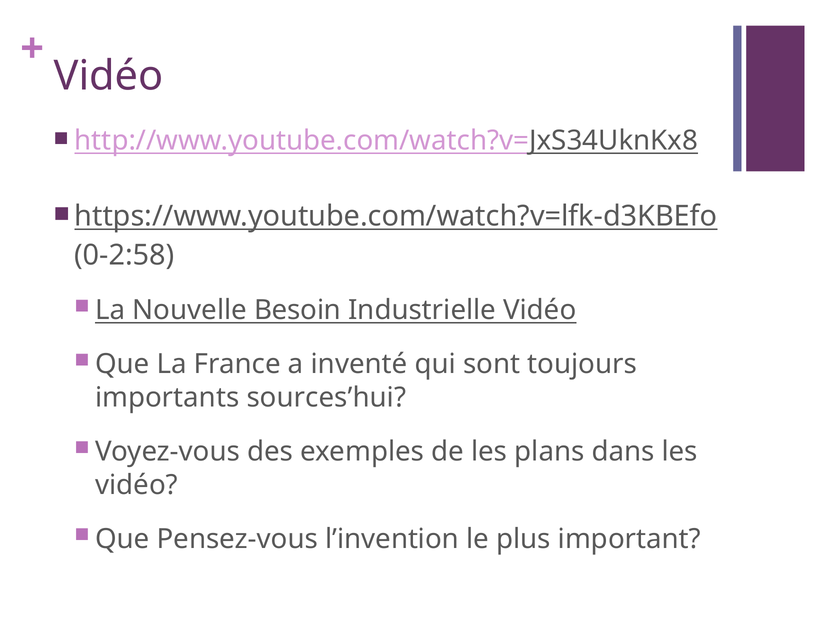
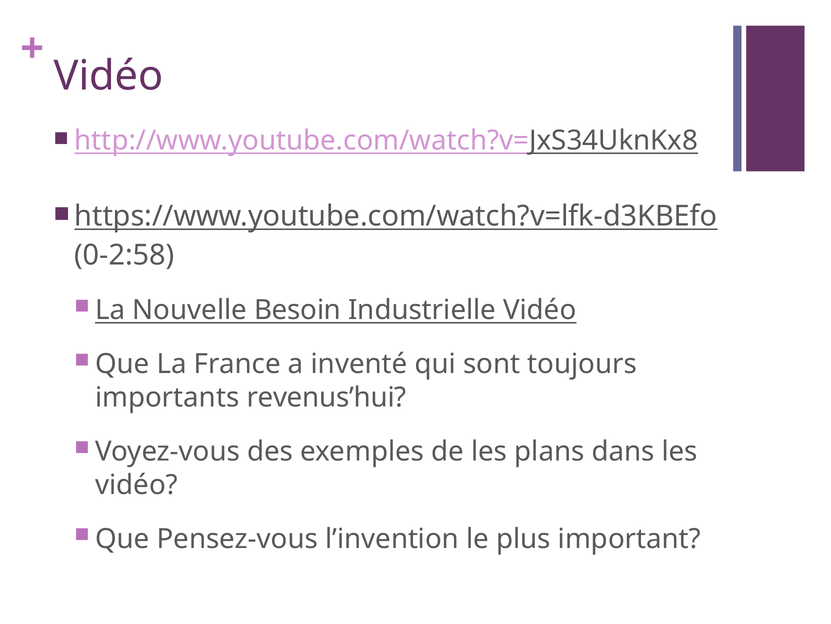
sources’hui: sources’hui -> revenus’hui
